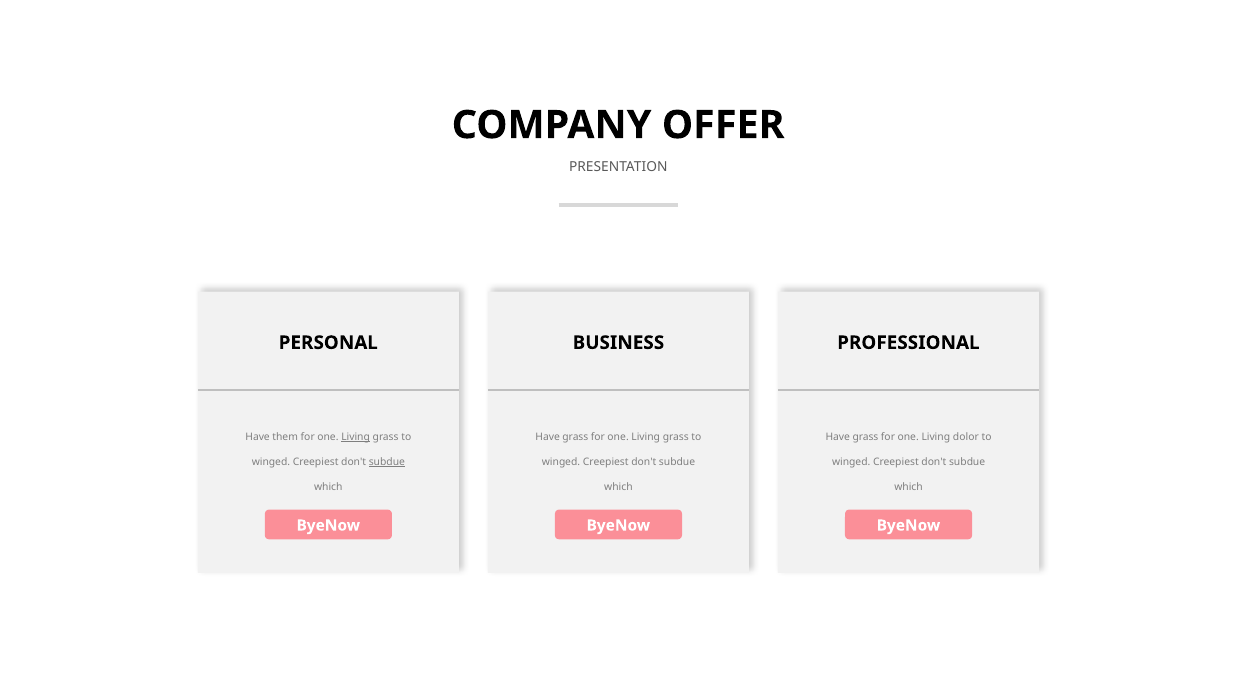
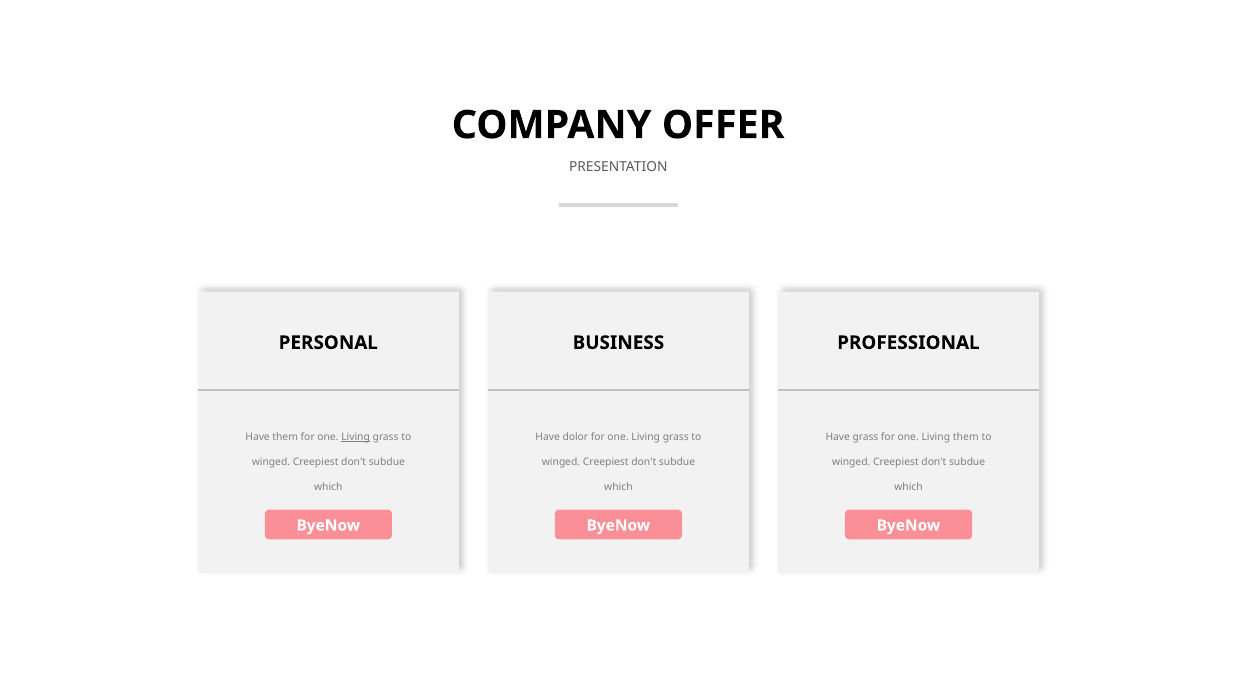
grass at (575, 437): grass -> dolor
Living dolor: dolor -> them
subdue at (387, 462) underline: present -> none
